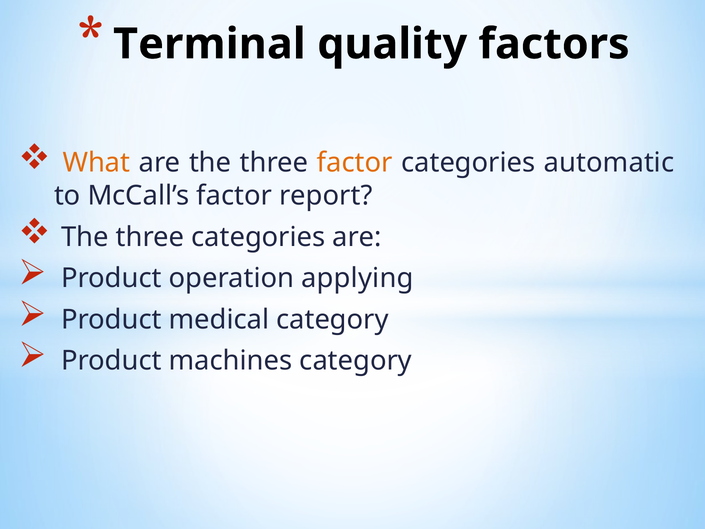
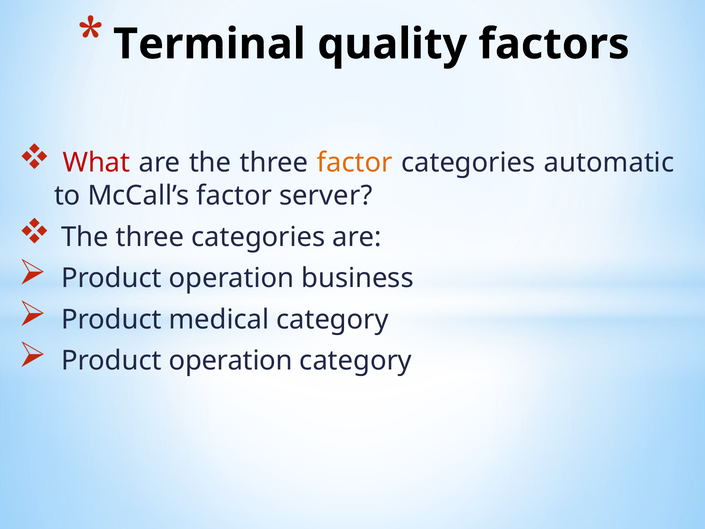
What colour: orange -> red
report: report -> server
applying: applying -> business
machines at (231, 361): machines -> operation
